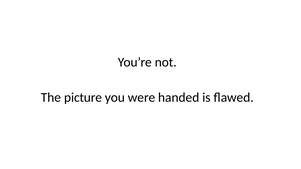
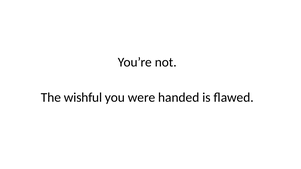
picture: picture -> wishful
